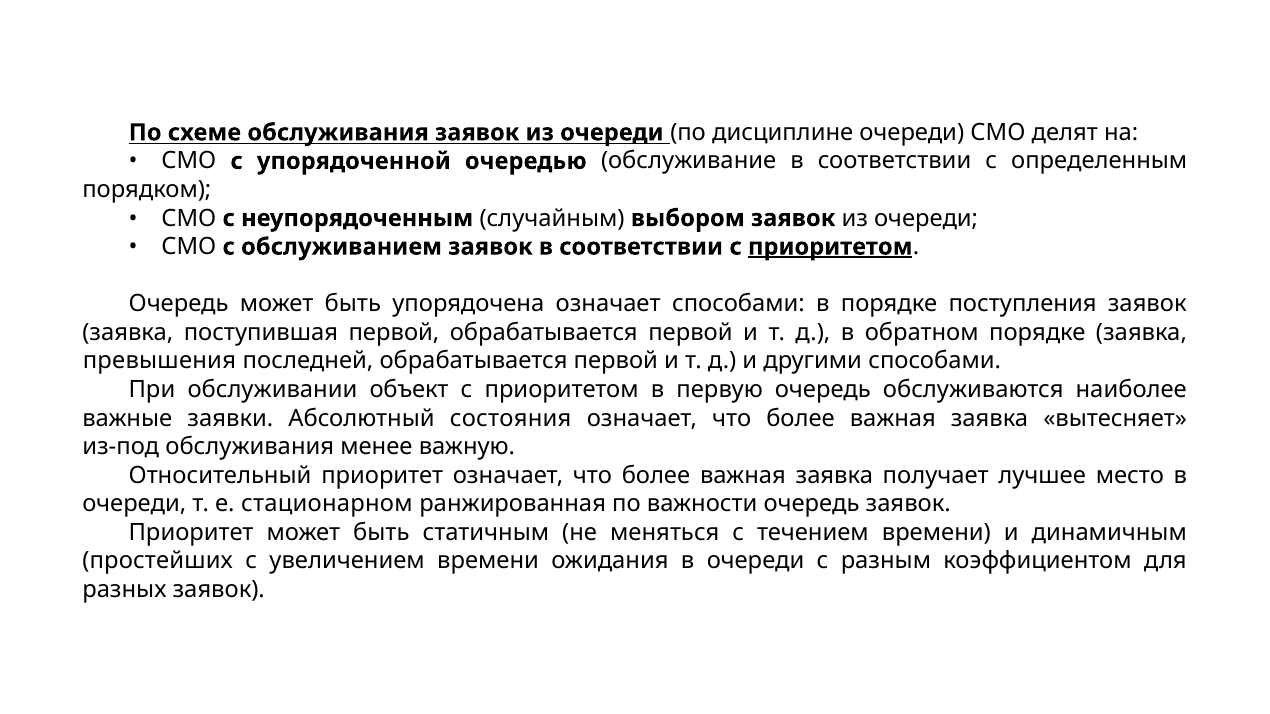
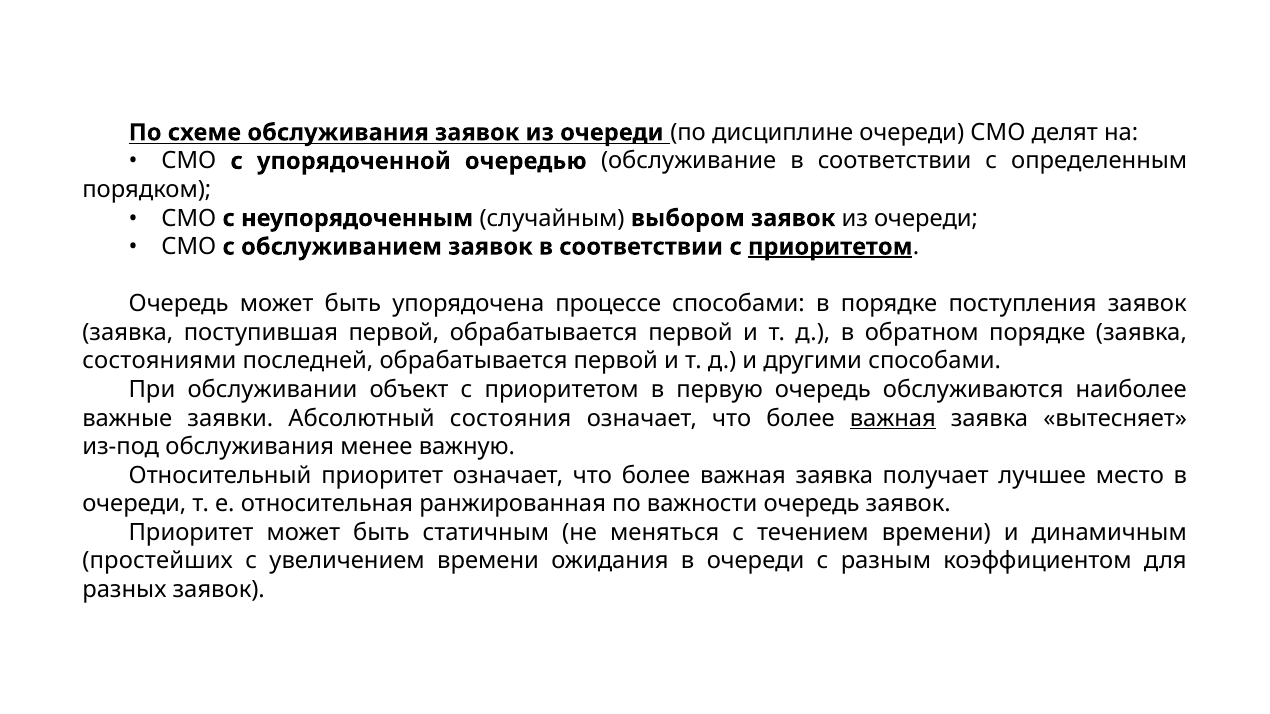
упорядочена означает: означает -> процессе
превышения: превышения -> состояниями
важная at (893, 418) underline: none -> present
стационарном: стационарном -> относительная
